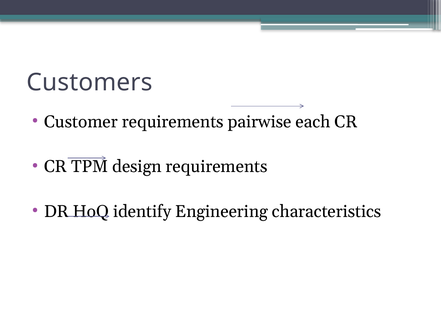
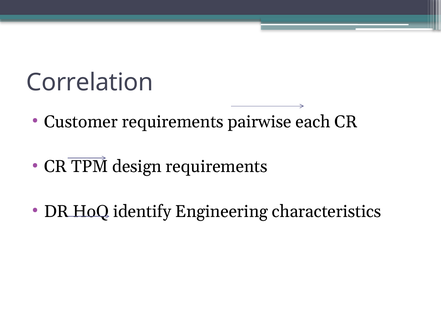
Customers: Customers -> Correlation
